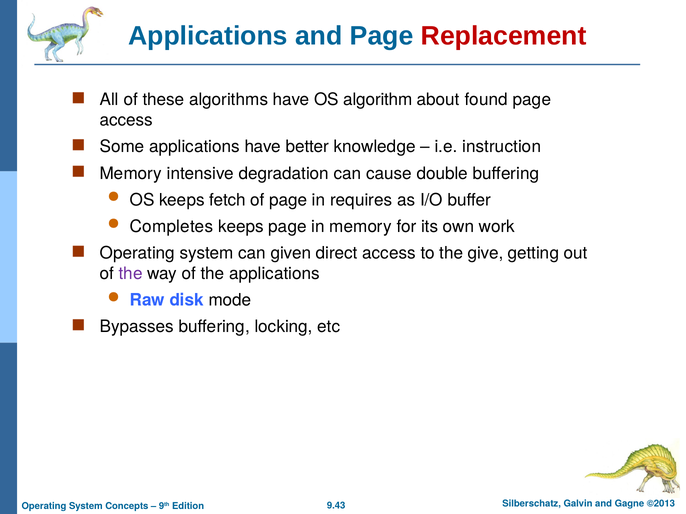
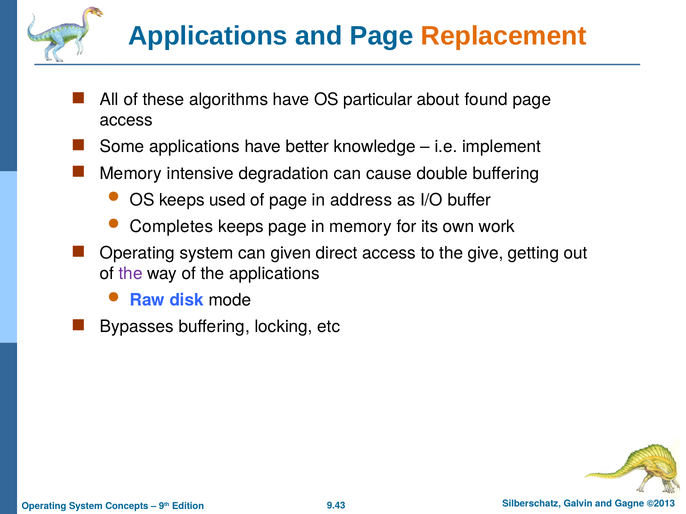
Replacement colour: red -> orange
algorithm: algorithm -> particular
instruction: instruction -> implement
fetch: fetch -> used
requires: requires -> address
